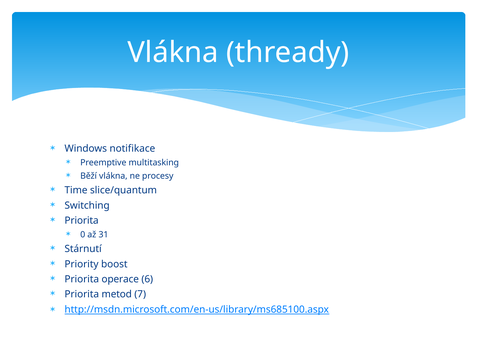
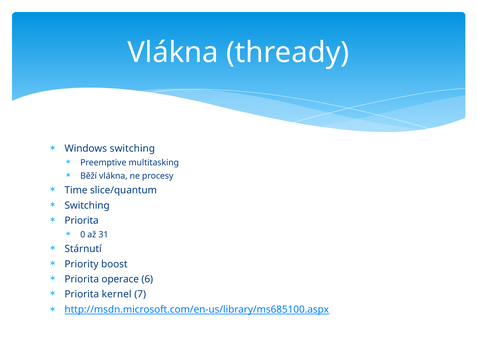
Windows notifikace: notifikace -> switching
metod: metod -> kernel
